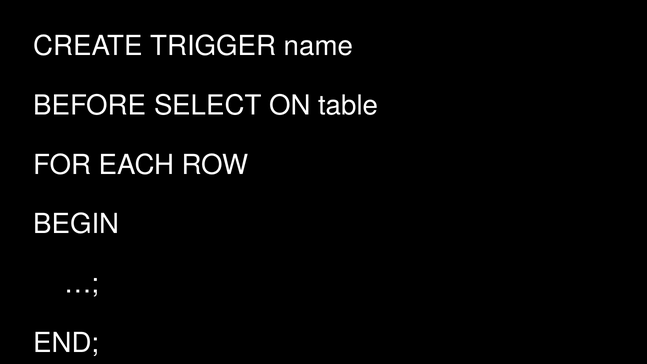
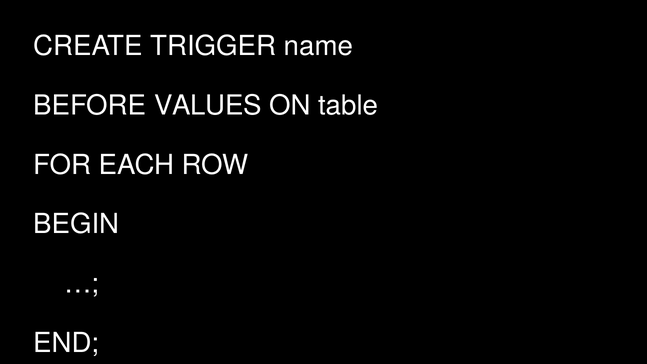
SELECT: SELECT -> VALUES
